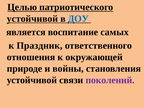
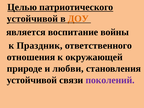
ДОУ colour: blue -> orange
самых: самых -> войны
войны: войны -> любви
